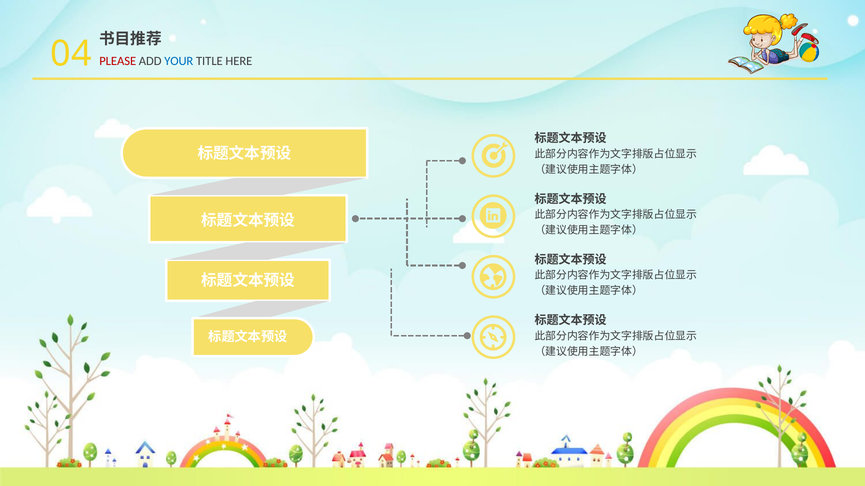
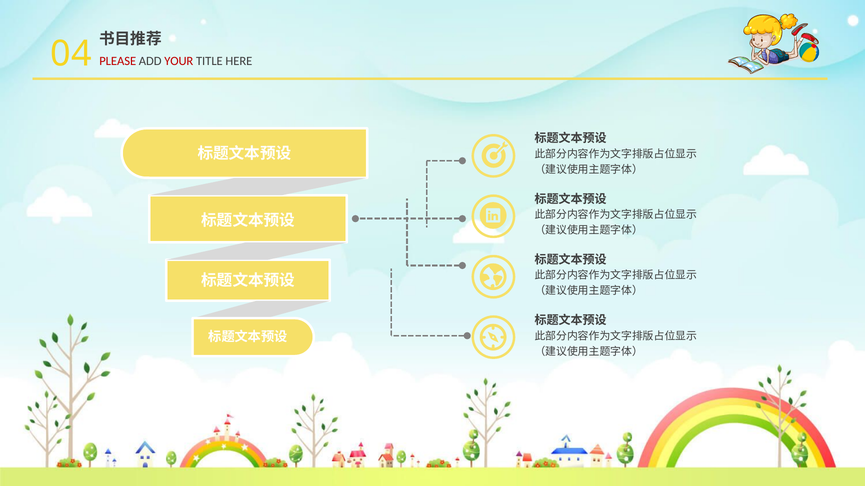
YOUR colour: blue -> red
